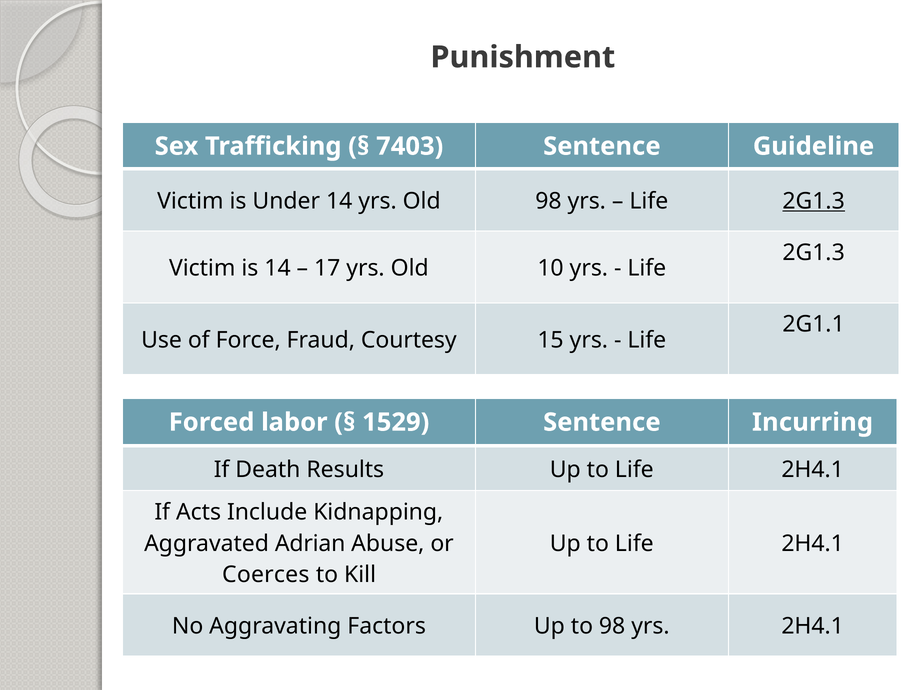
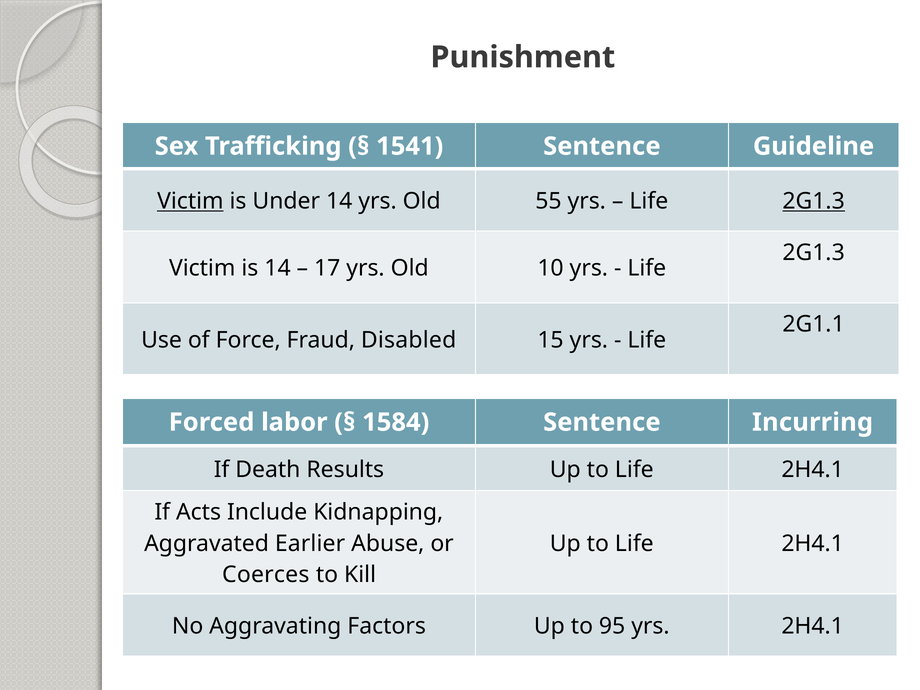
7403: 7403 -> 1541
Victim at (190, 201) underline: none -> present
Old 98: 98 -> 55
Courtesy: Courtesy -> Disabled
1529: 1529 -> 1584
Adrian: Adrian -> Earlier
to 98: 98 -> 95
